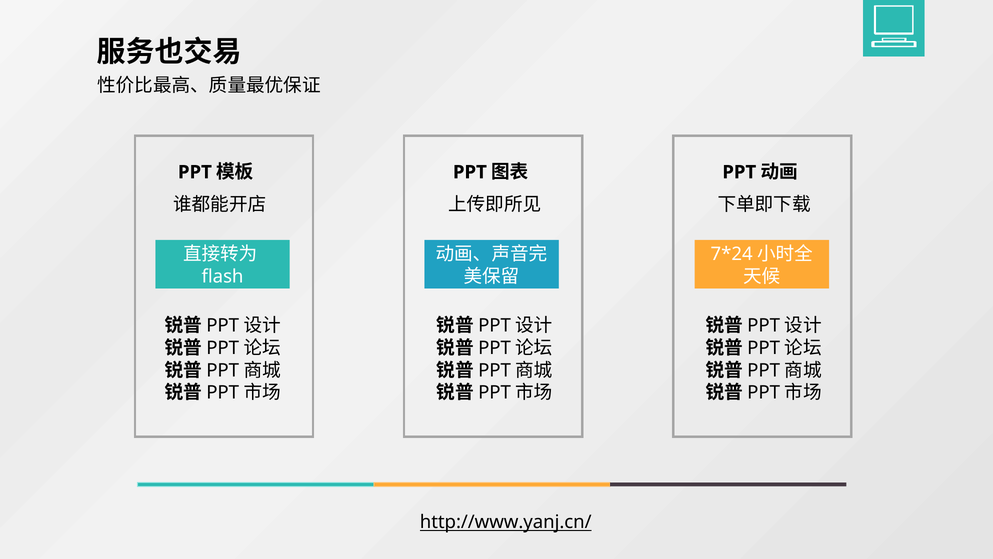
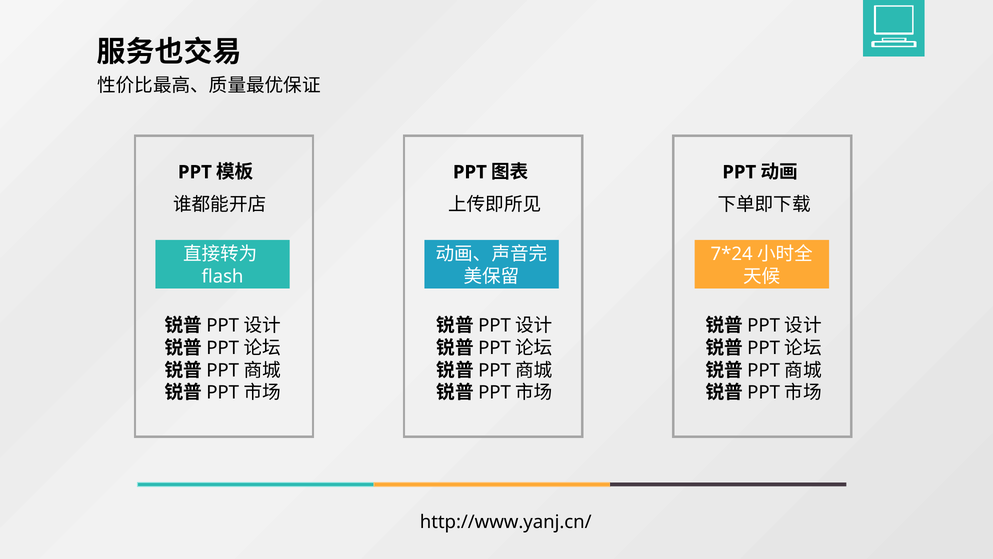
http://www.yanj.cn/ underline: present -> none
